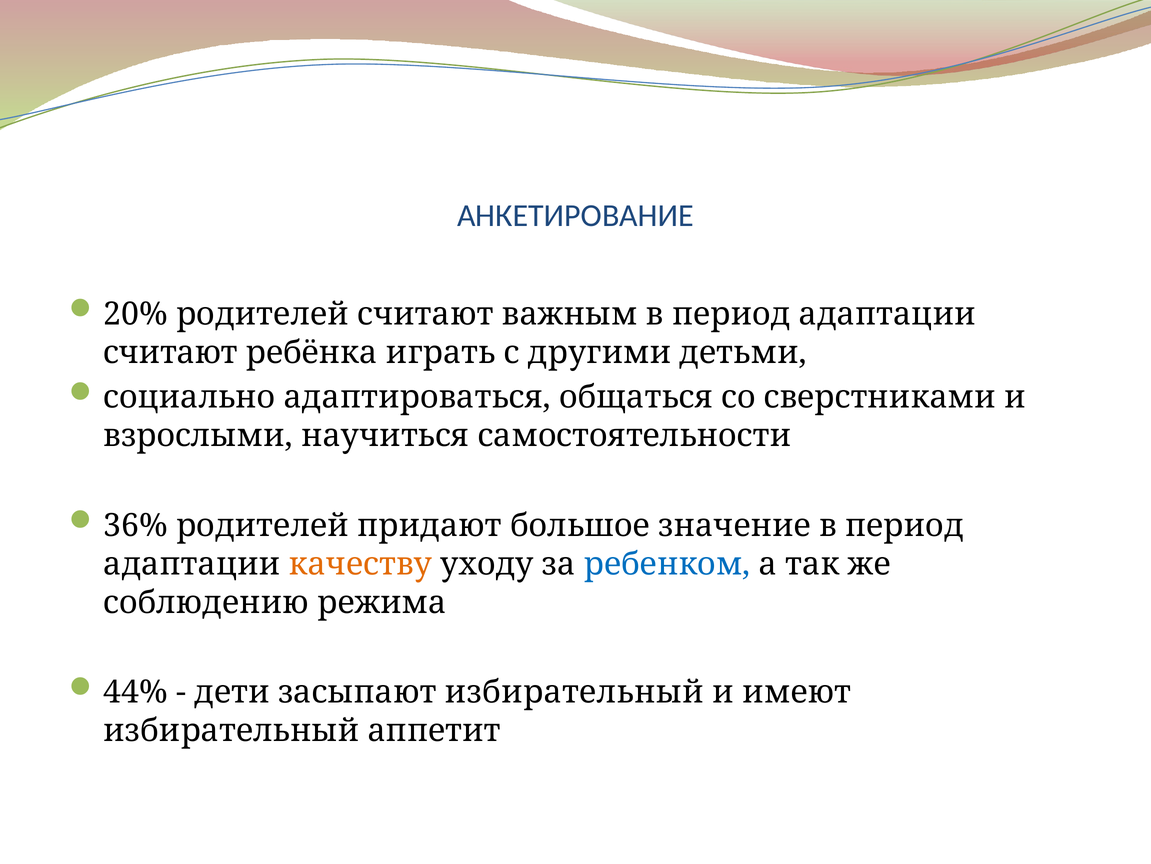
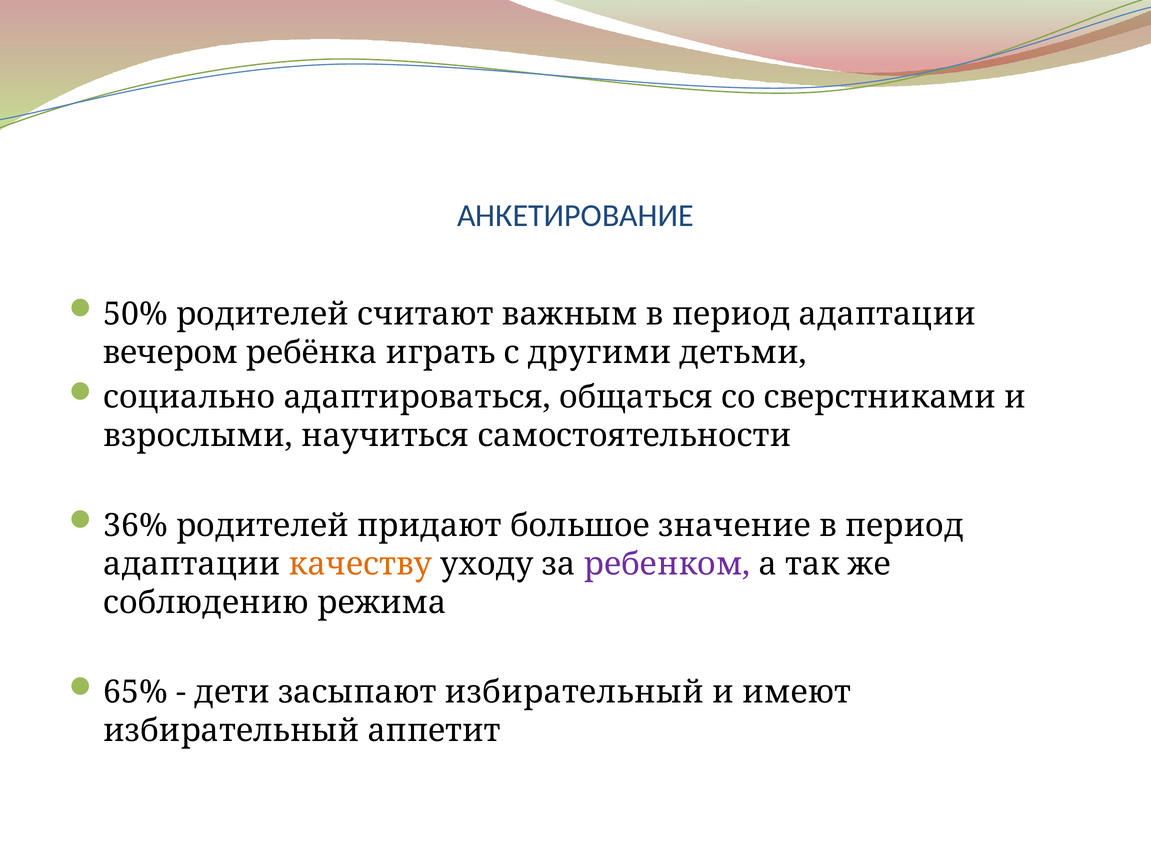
20%: 20% -> 50%
считают at (171, 352): считают -> вечером
ребенком colour: blue -> purple
44%: 44% -> 65%
